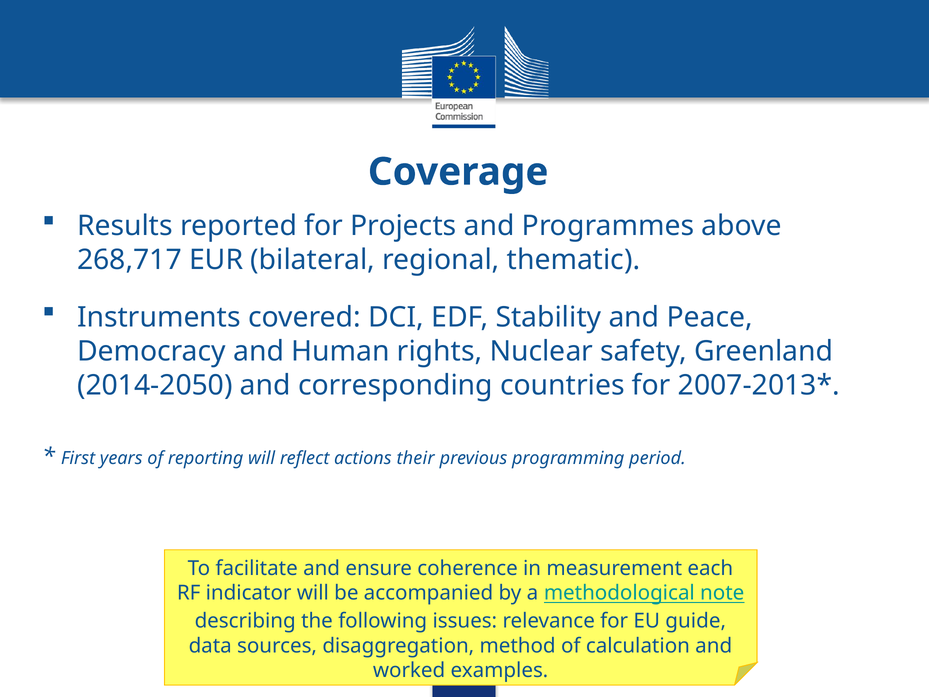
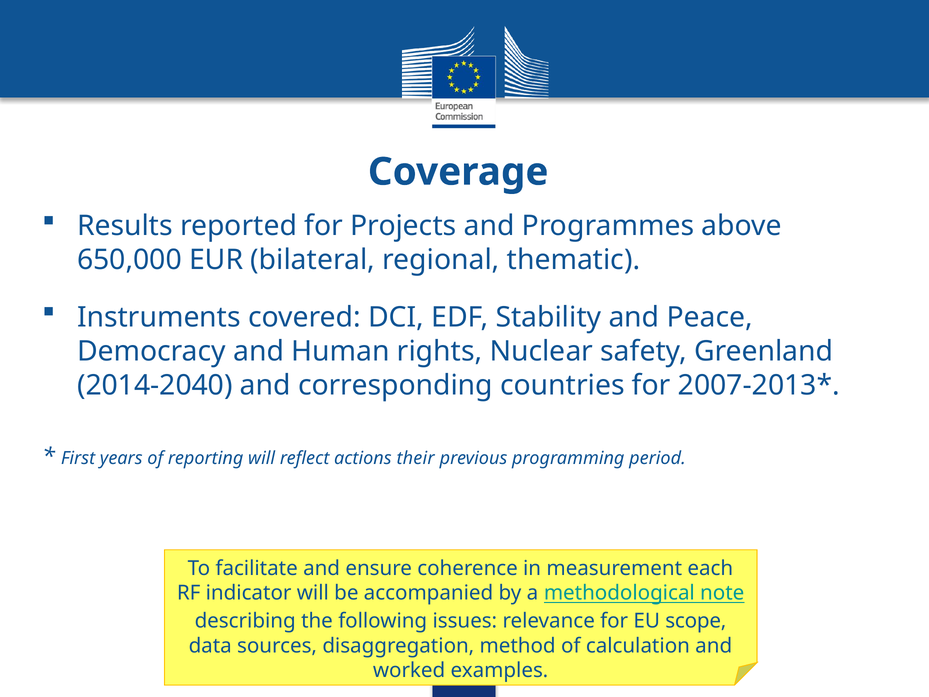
268,717: 268,717 -> 650,000
2014-2050: 2014-2050 -> 2014-2040
guide: guide -> scope
